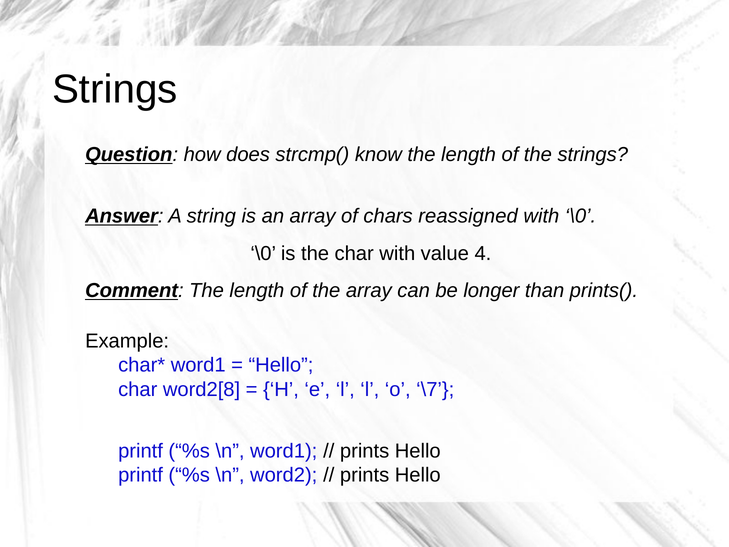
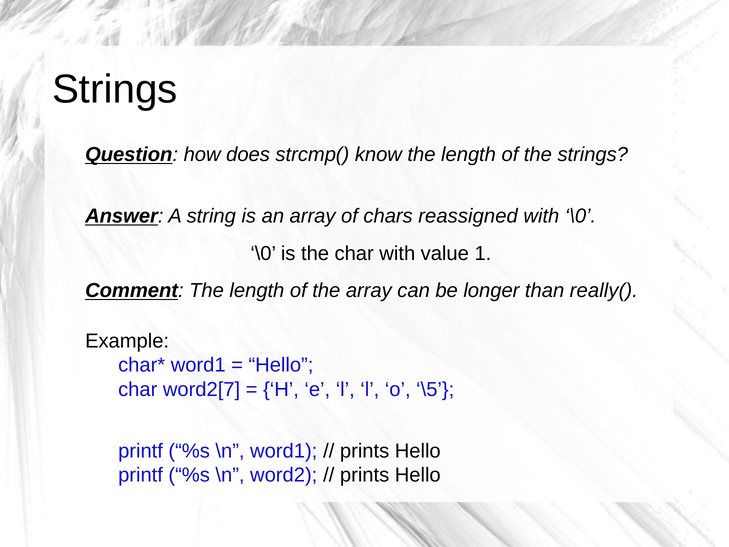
4: 4 -> 1
prints(: prints( -> really(
word2[8: word2[8 -> word2[7
\7: \7 -> \5
